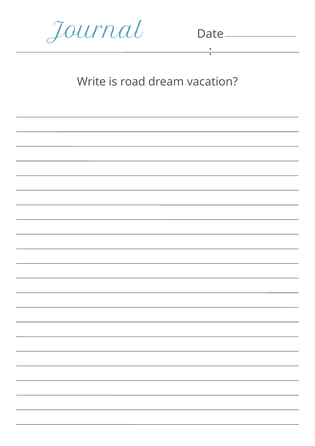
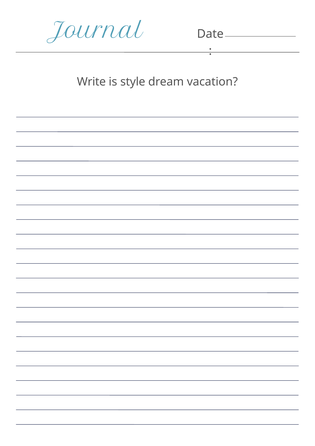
road: road -> style
